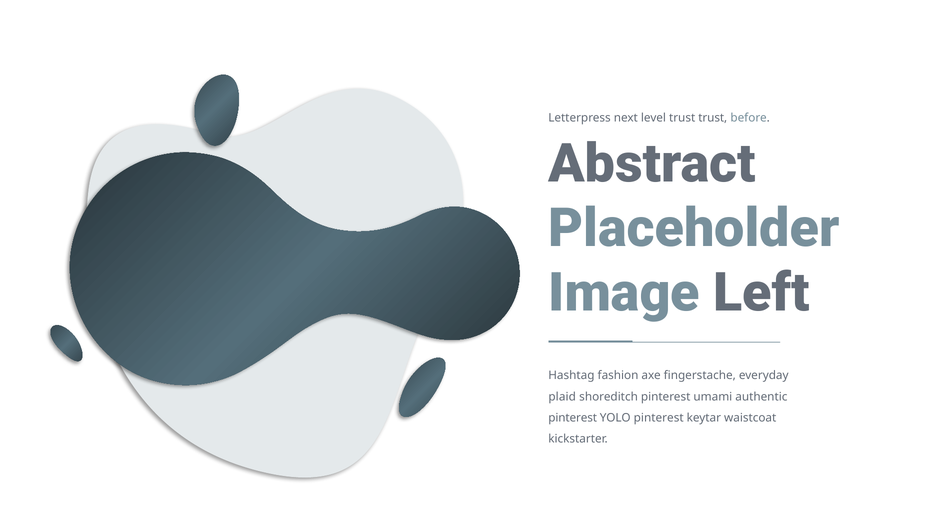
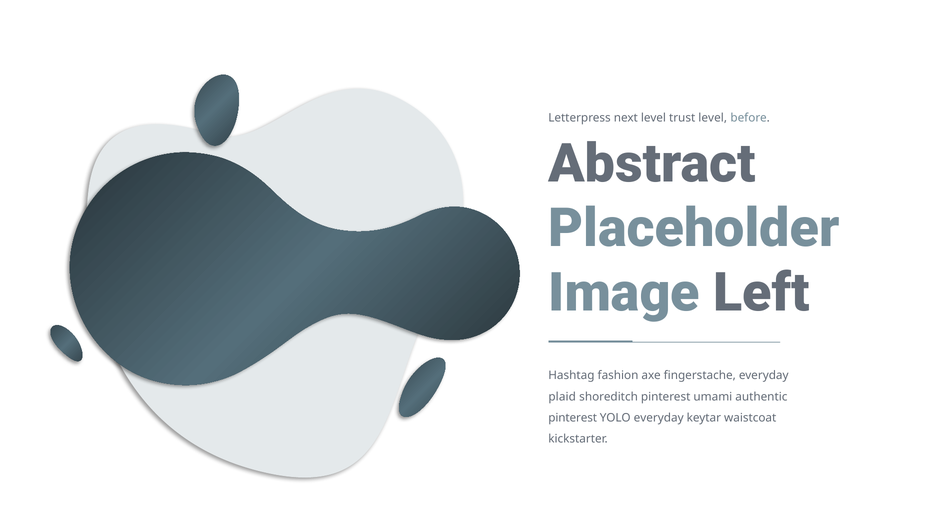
trust trust: trust -> level
YOLO pinterest: pinterest -> everyday
